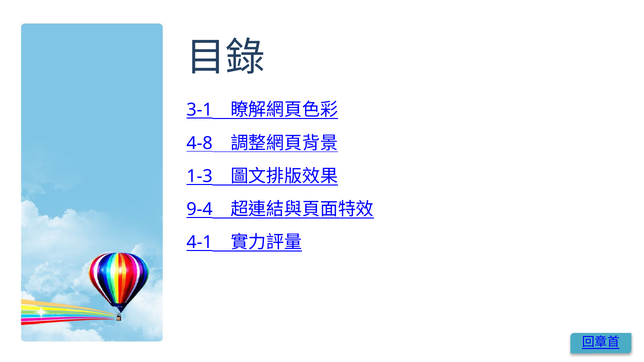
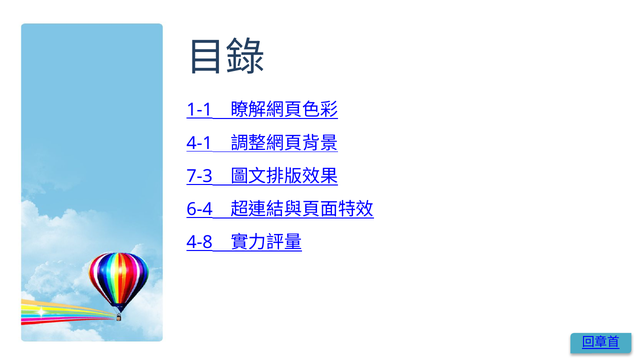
3-1: 3-1 -> 1-1
4-8: 4-8 -> 4-1
1-3: 1-3 -> 7-3
9-4: 9-4 -> 6-4
4-1: 4-1 -> 4-8
